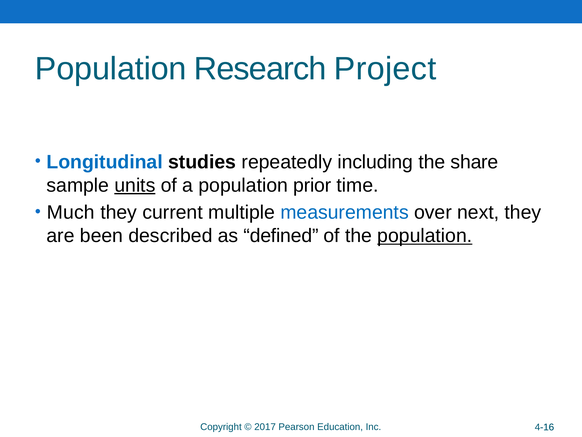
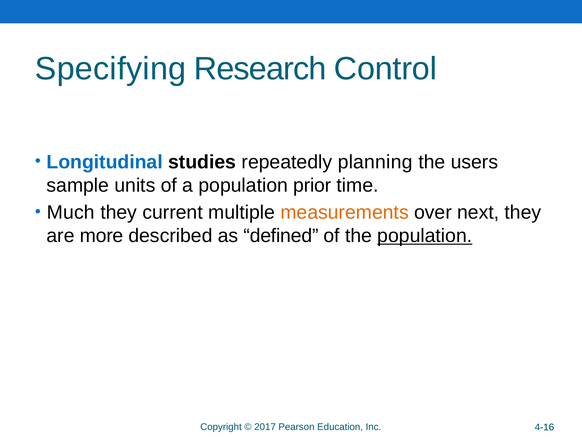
Population at (111, 69): Population -> Specifying
Project: Project -> Control
including: including -> planning
share: share -> users
units underline: present -> none
measurements colour: blue -> orange
been: been -> more
